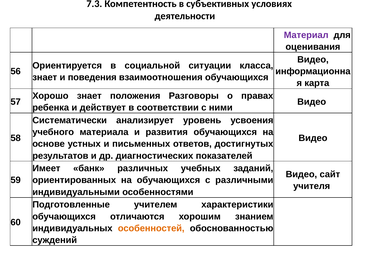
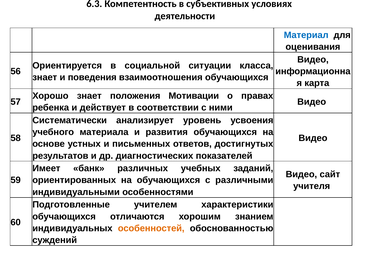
7.3: 7.3 -> 6.3
Материал colour: purple -> blue
Разговоры: Разговоры -> Мотивации
